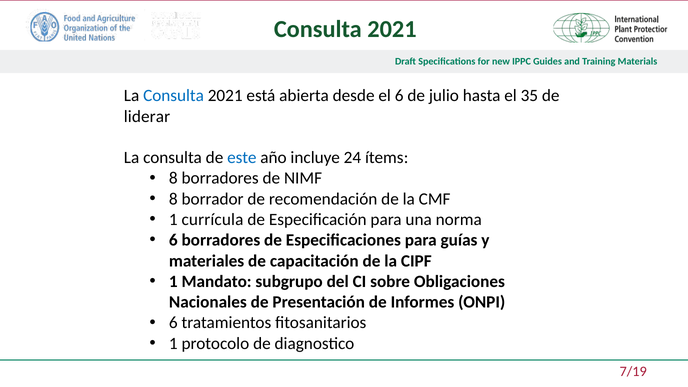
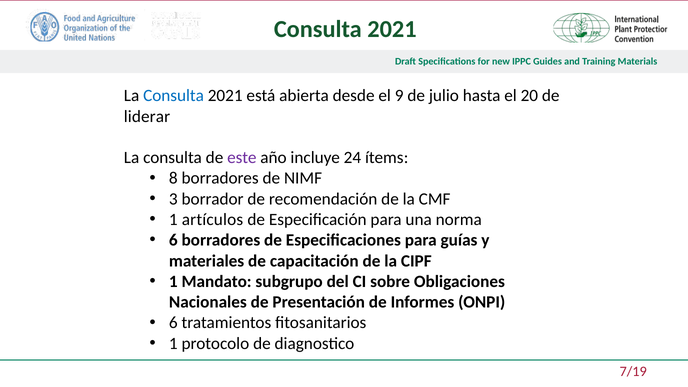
el 6: 6 -> 9
35: 35 -> 20
este colour: blue -> purple
8 at (173, 199): 8 -> 3
currícula: currícula -> artículos
